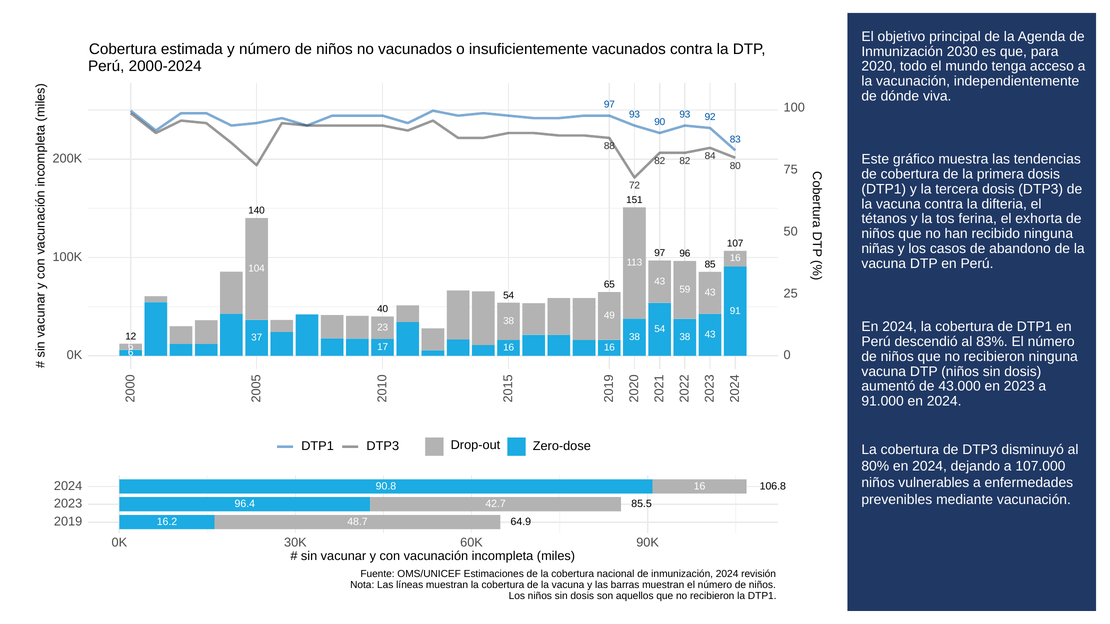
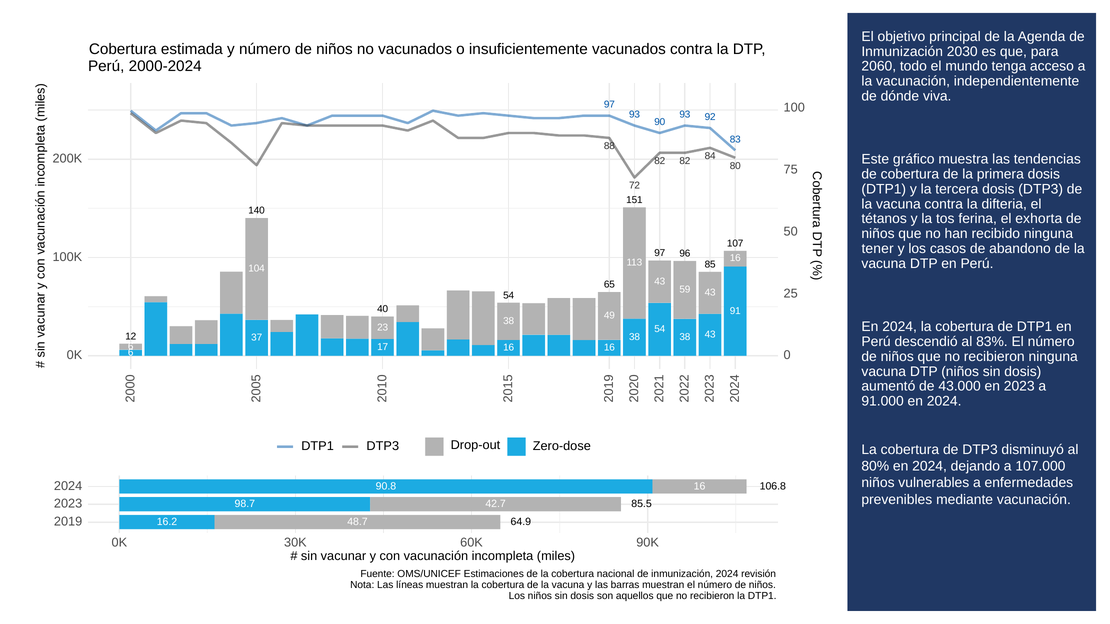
2020: 2020 -> 2060
niñas: niñas -> tener
96.4: 96.4 -> 98.7
